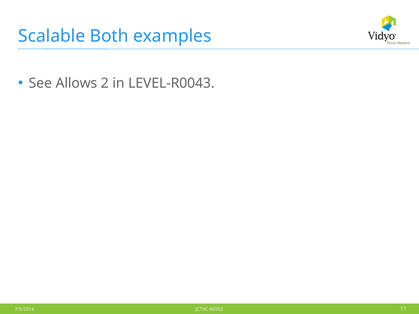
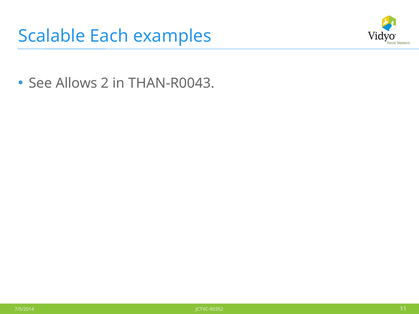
Both: Both -> Each
LEVEL-R0043: LEVEL-R0043 -> THAN-R0043
